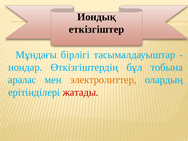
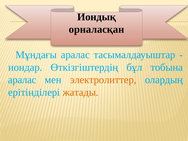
еткізгіштер: еткізгіштер -> орналасқан
Мұндағы бірлігі: бірлігі -> аралас
жатады colour: red -> orange
